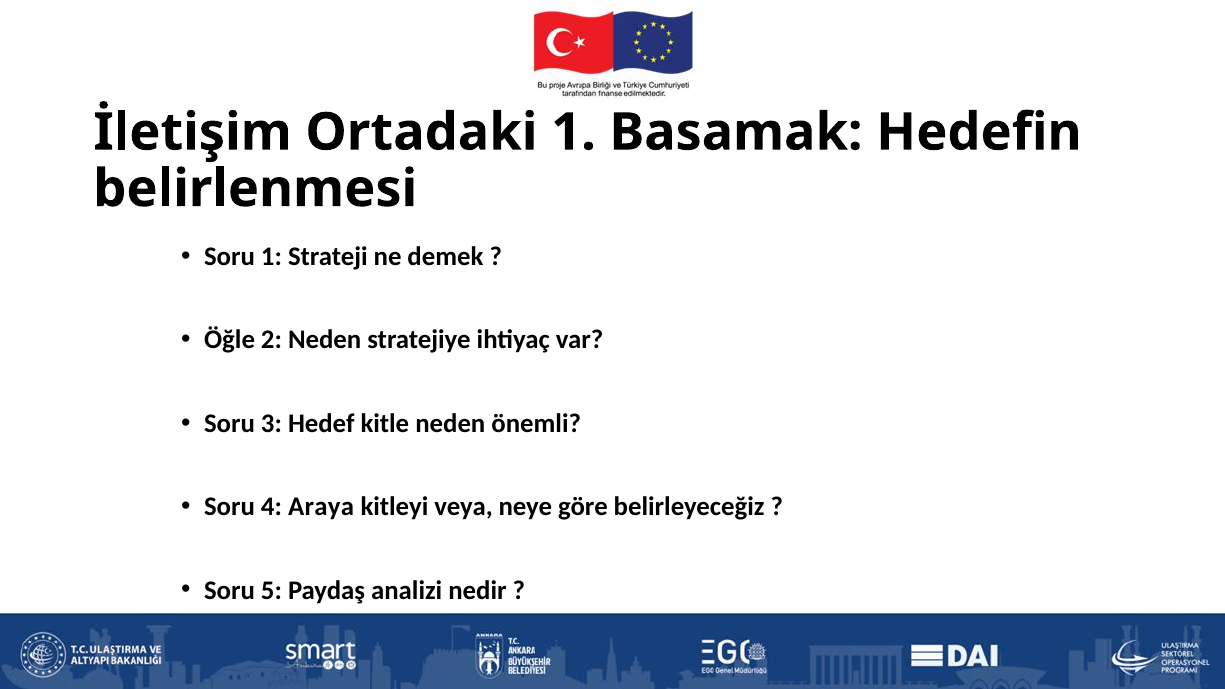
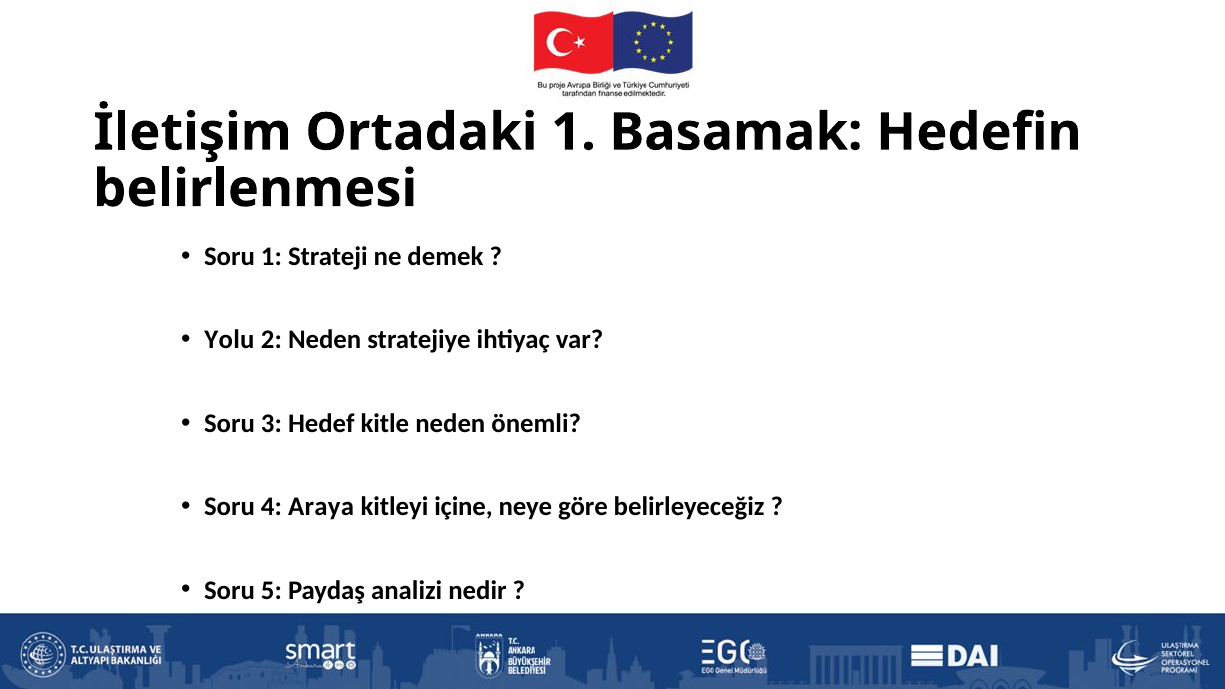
Öğle: Öğle -> Yolu
veya: veya -> içine
